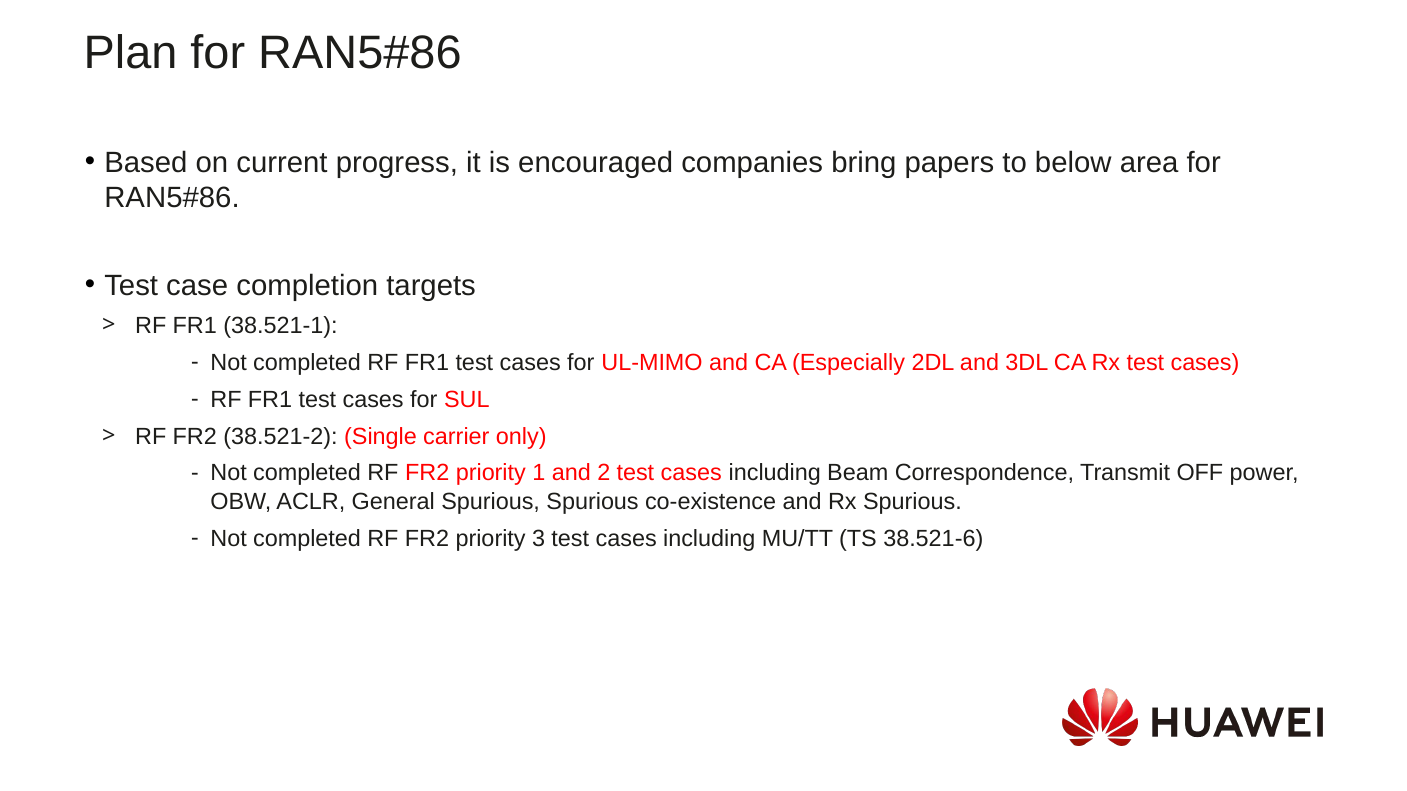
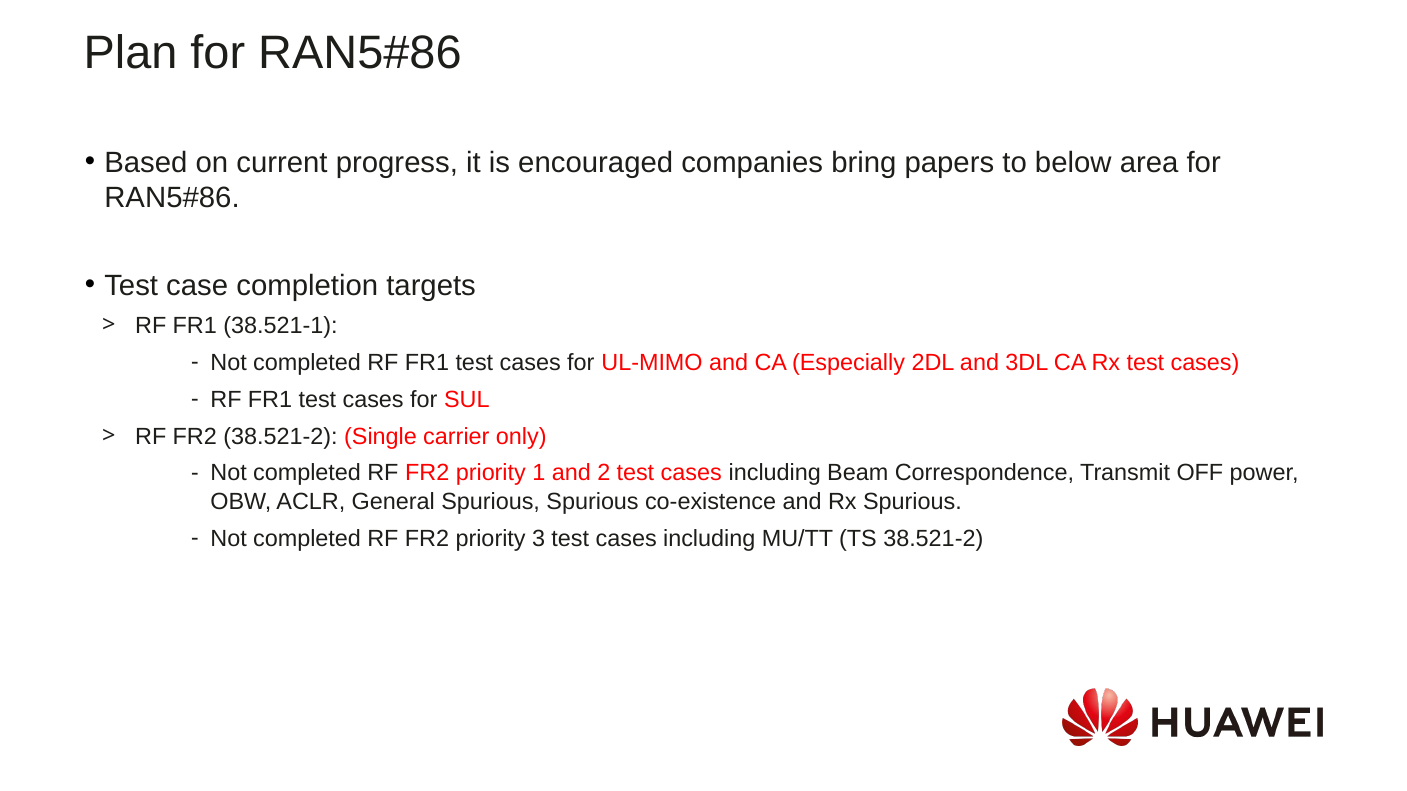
TS 38.521-6: 38.521-6 -> 38.521-2
